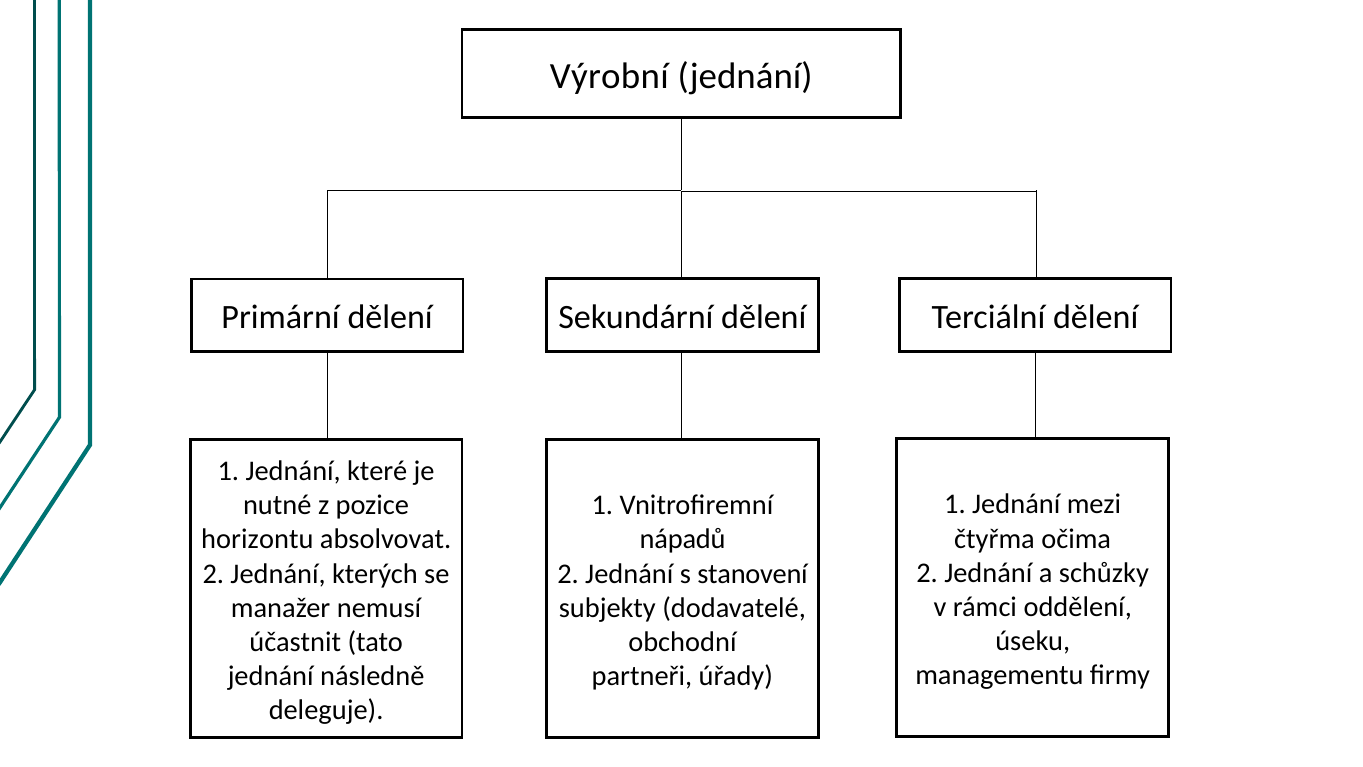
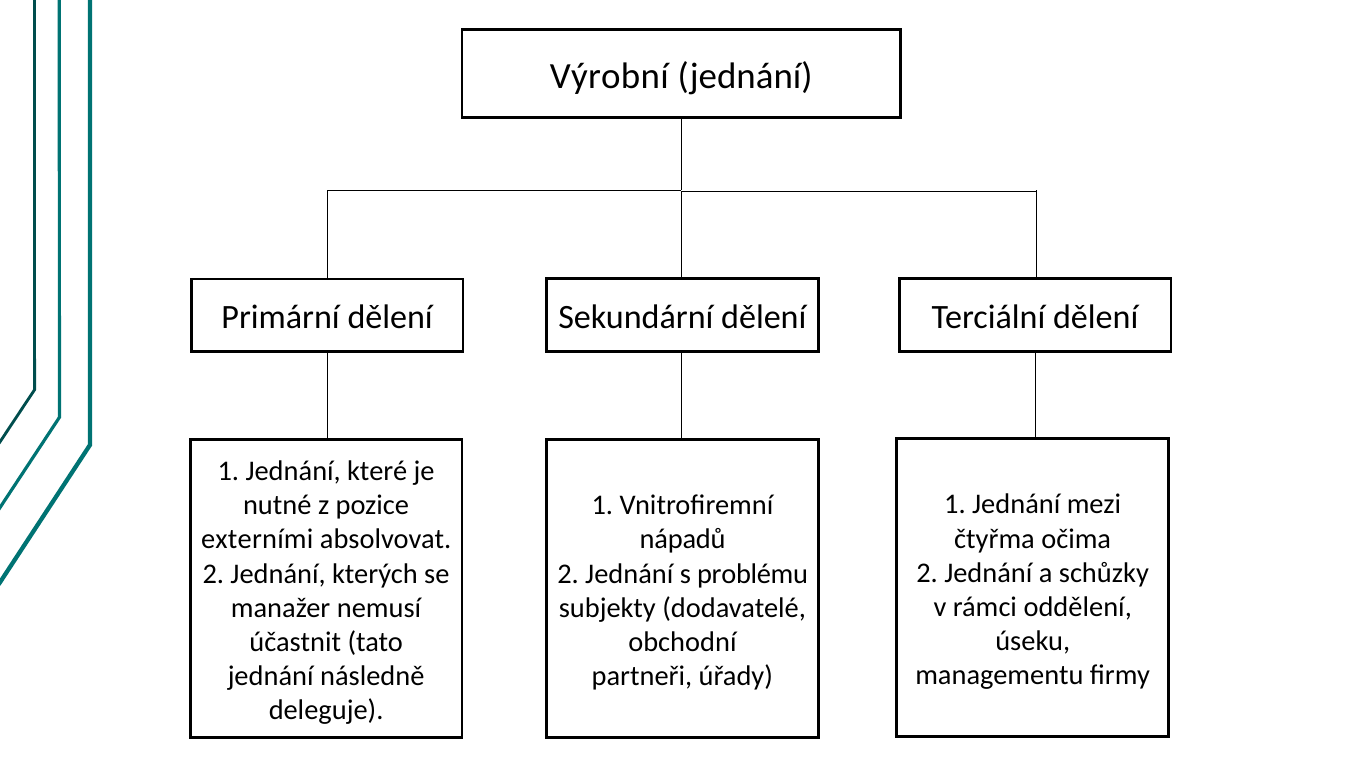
horizontu: horizontu -> externími
stanovení: stanovení -> problému
